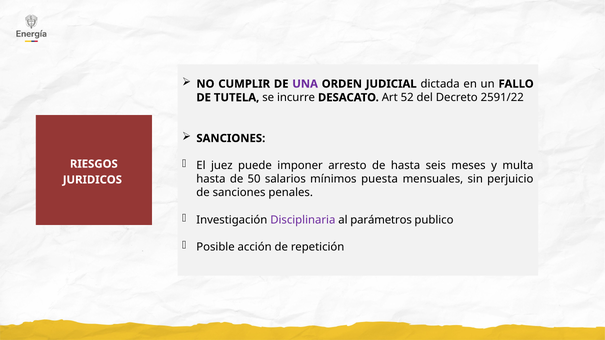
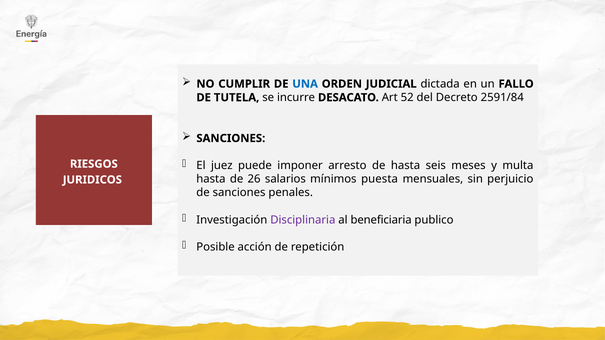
UNA colour: purple -> blue
2591/22: 2591/22 -> 2591/84
50: 50 -> 26
parámetros: parámetros -> beneficiaria
